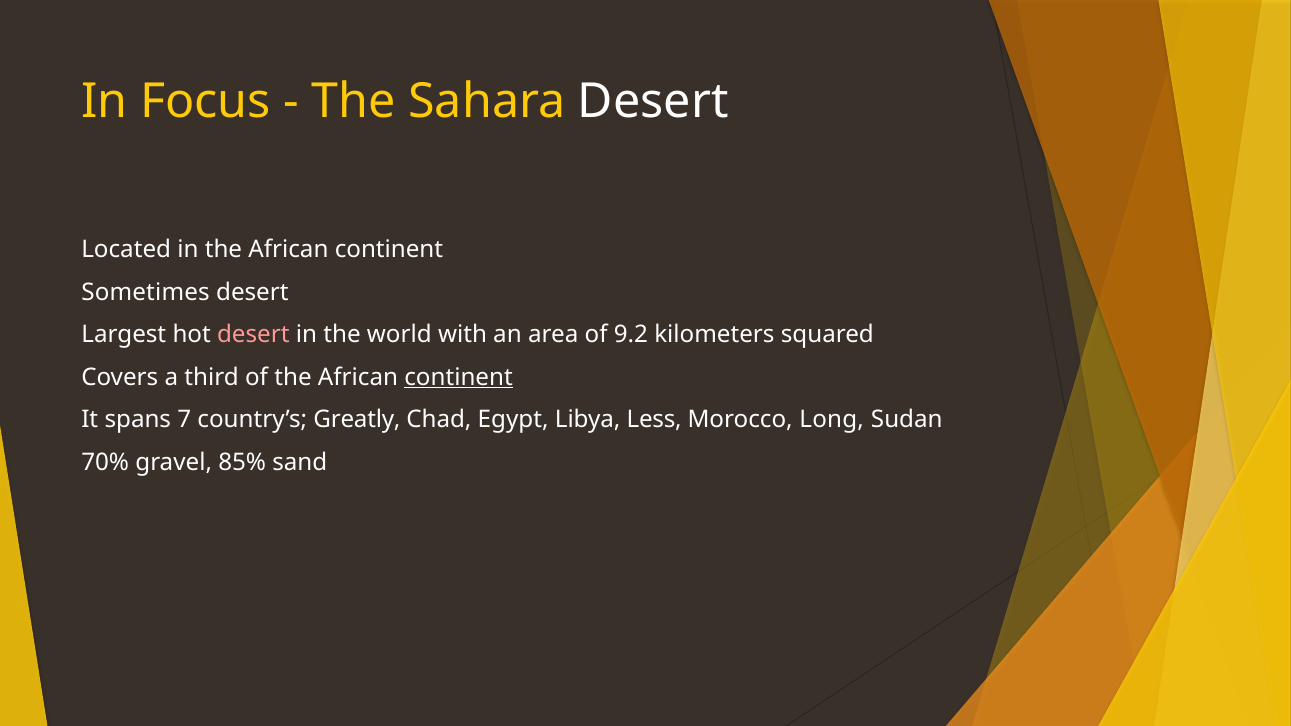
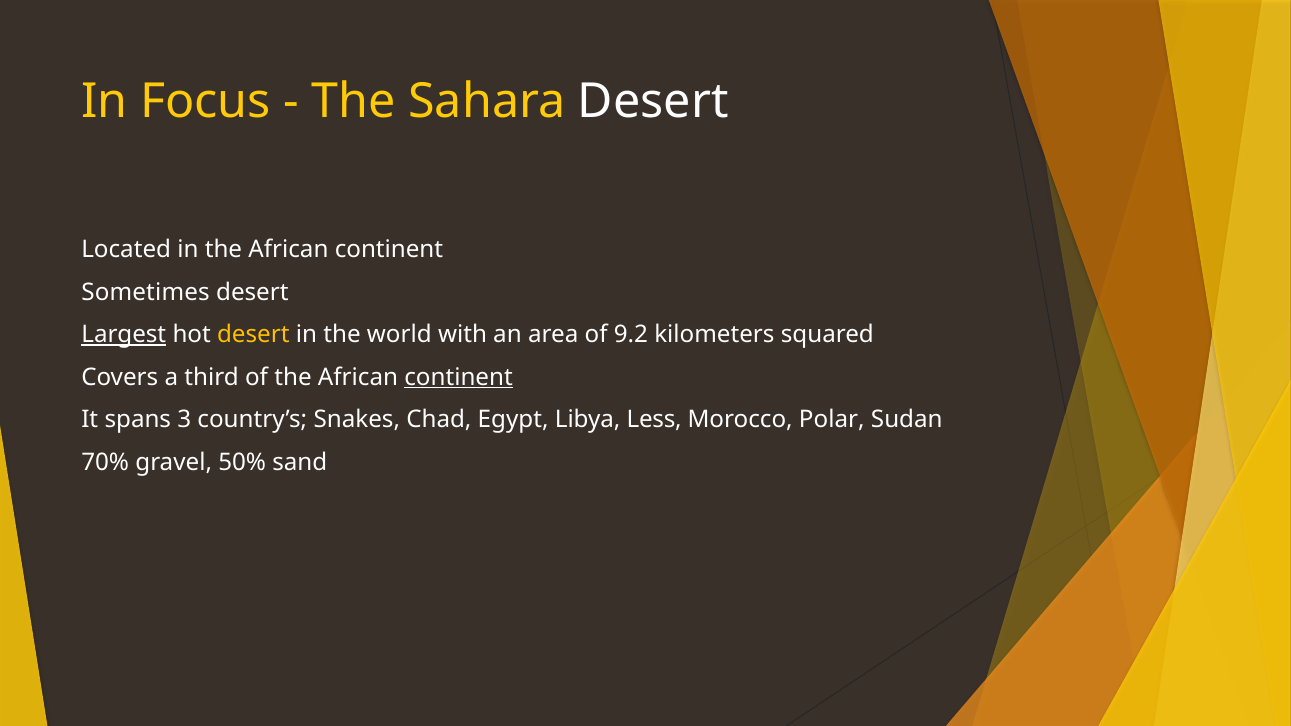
Largest underline: none -> present
desert at (253, 335) colour: pink -> yellow
7: 7 -> 3
Greatly: Greatly -> Snakes
Long: Long -> Polar
85%: 85% -> 50%
